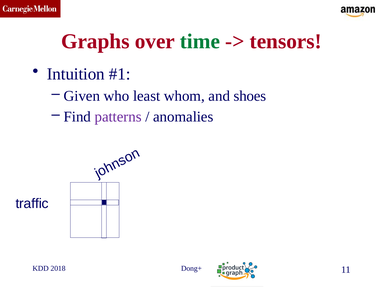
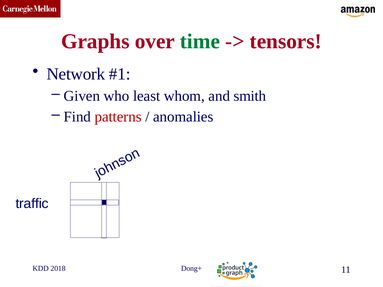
Intuition: Intuition -> Network
shoes: shoes -> smith
patterns colour: purple -> red
